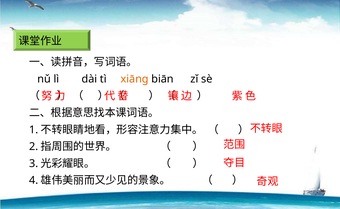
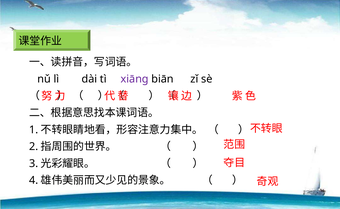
xiānɡ colour: orange -> purple
